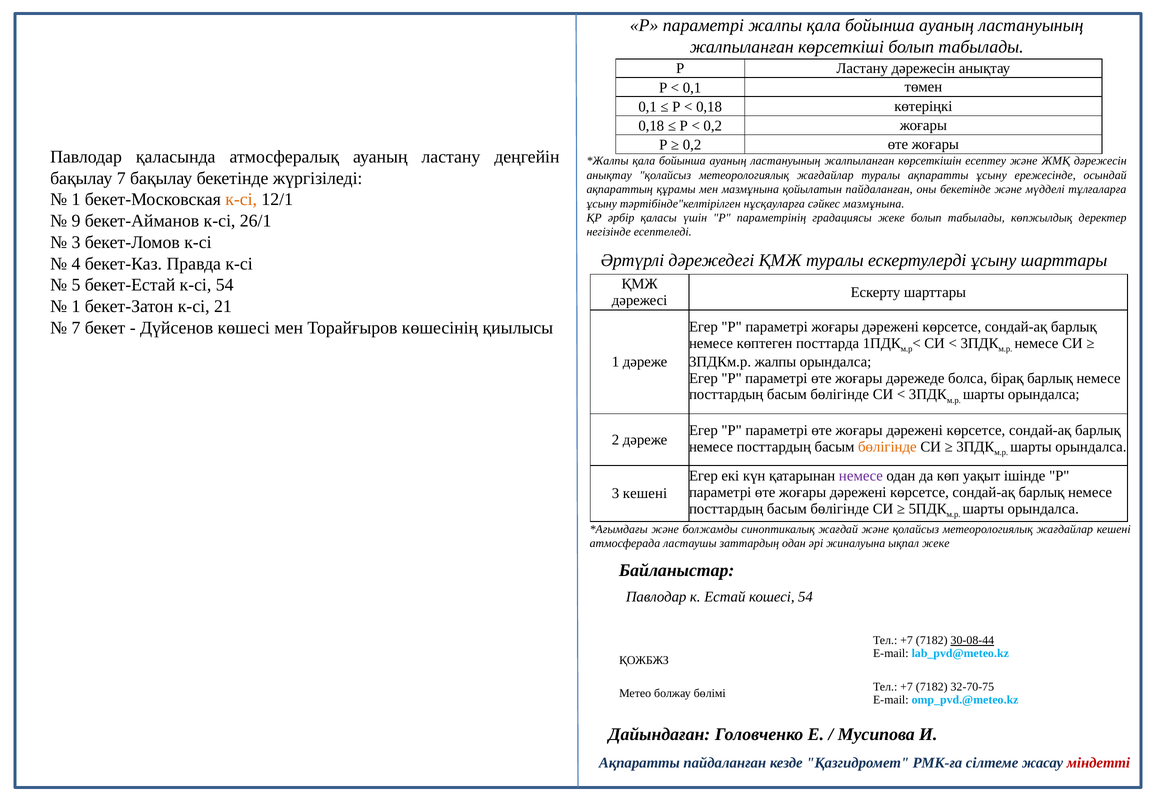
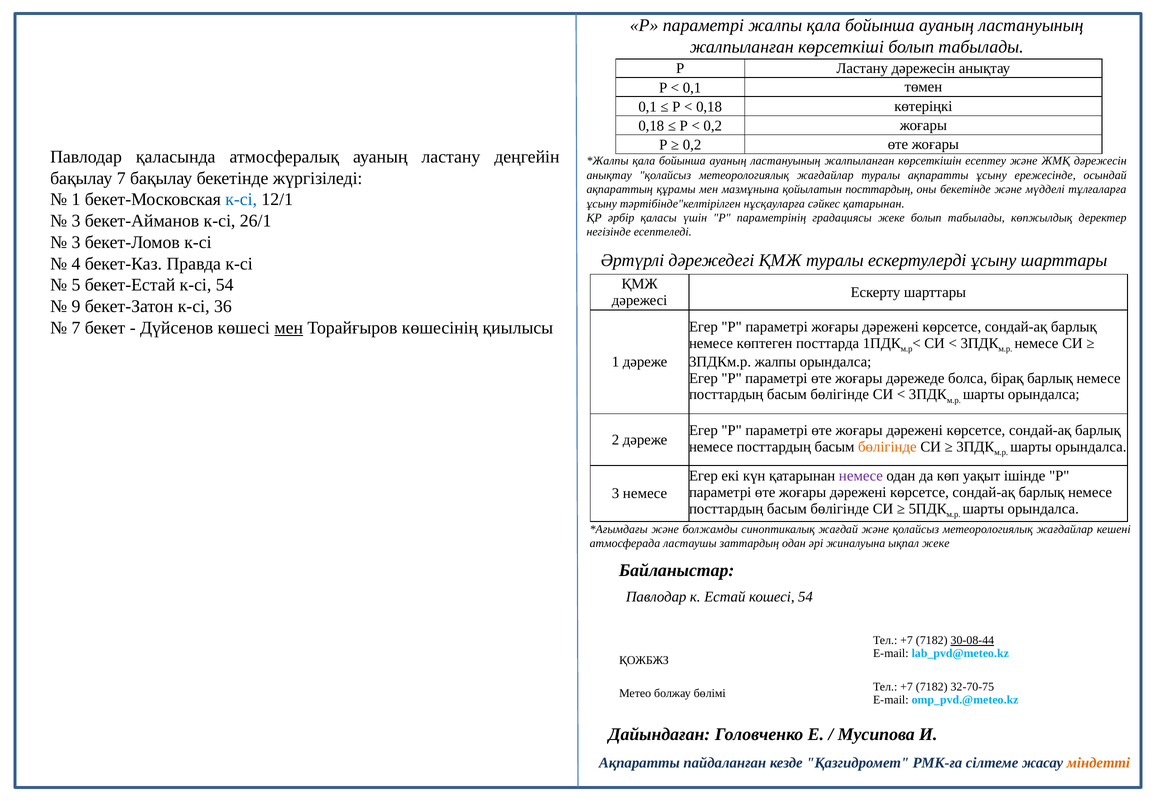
қойылатын пайдаланған: пайдаланған -> посттардың
к-сі at (241, 199) colour: orange -> blue
сәйкес мазмұнына: мазмұнына -> қатарынан
9 at (76, 221): 9 -> 3
1 at (76, 306): 1 -> 9
21: 21 -> 36
мен at (289, 327) underline: none -> present
3 кешені: кешені -> немесе
міндетті colour: red -> orange
